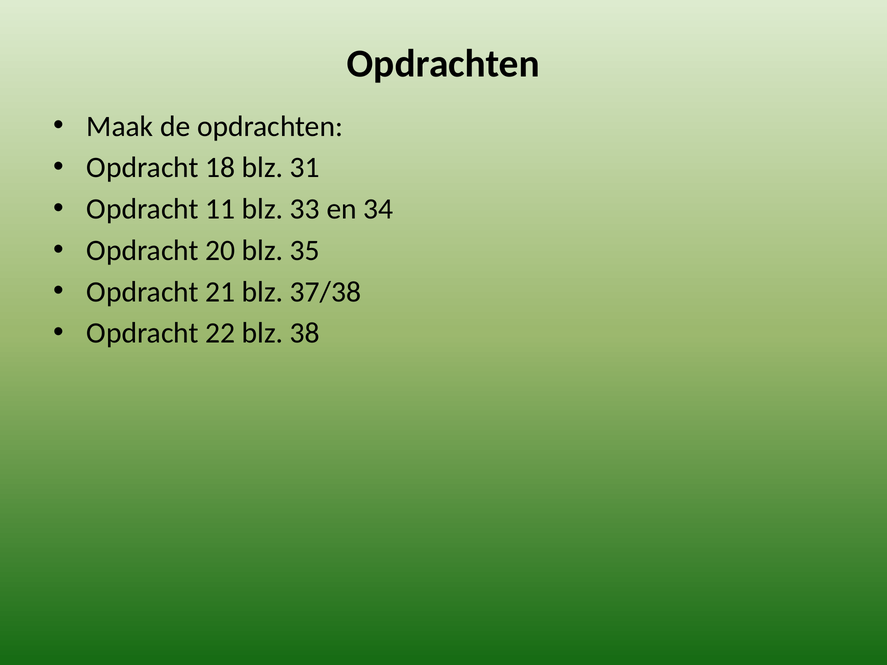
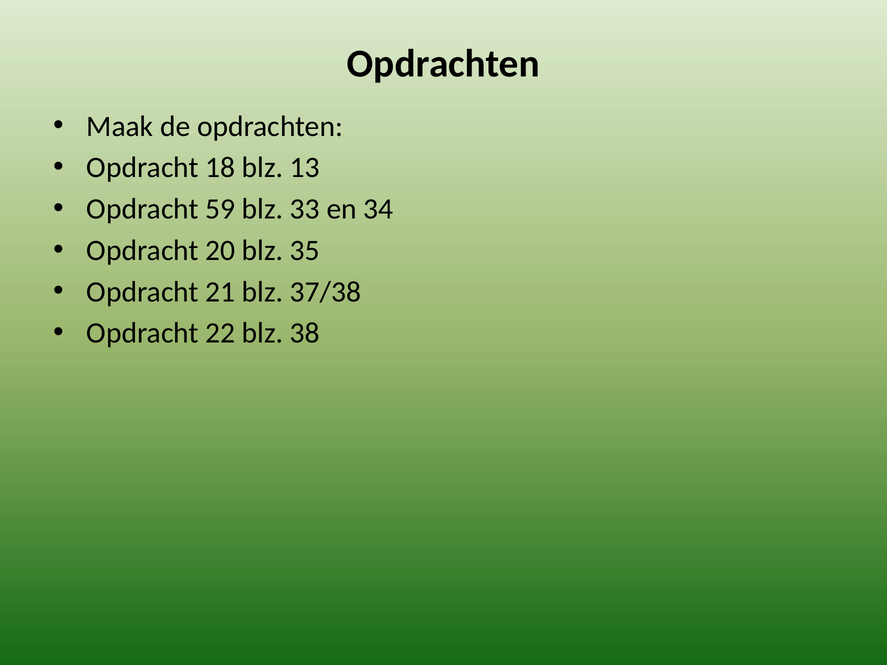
31: 31 -> 13
11: 11 -> 59
